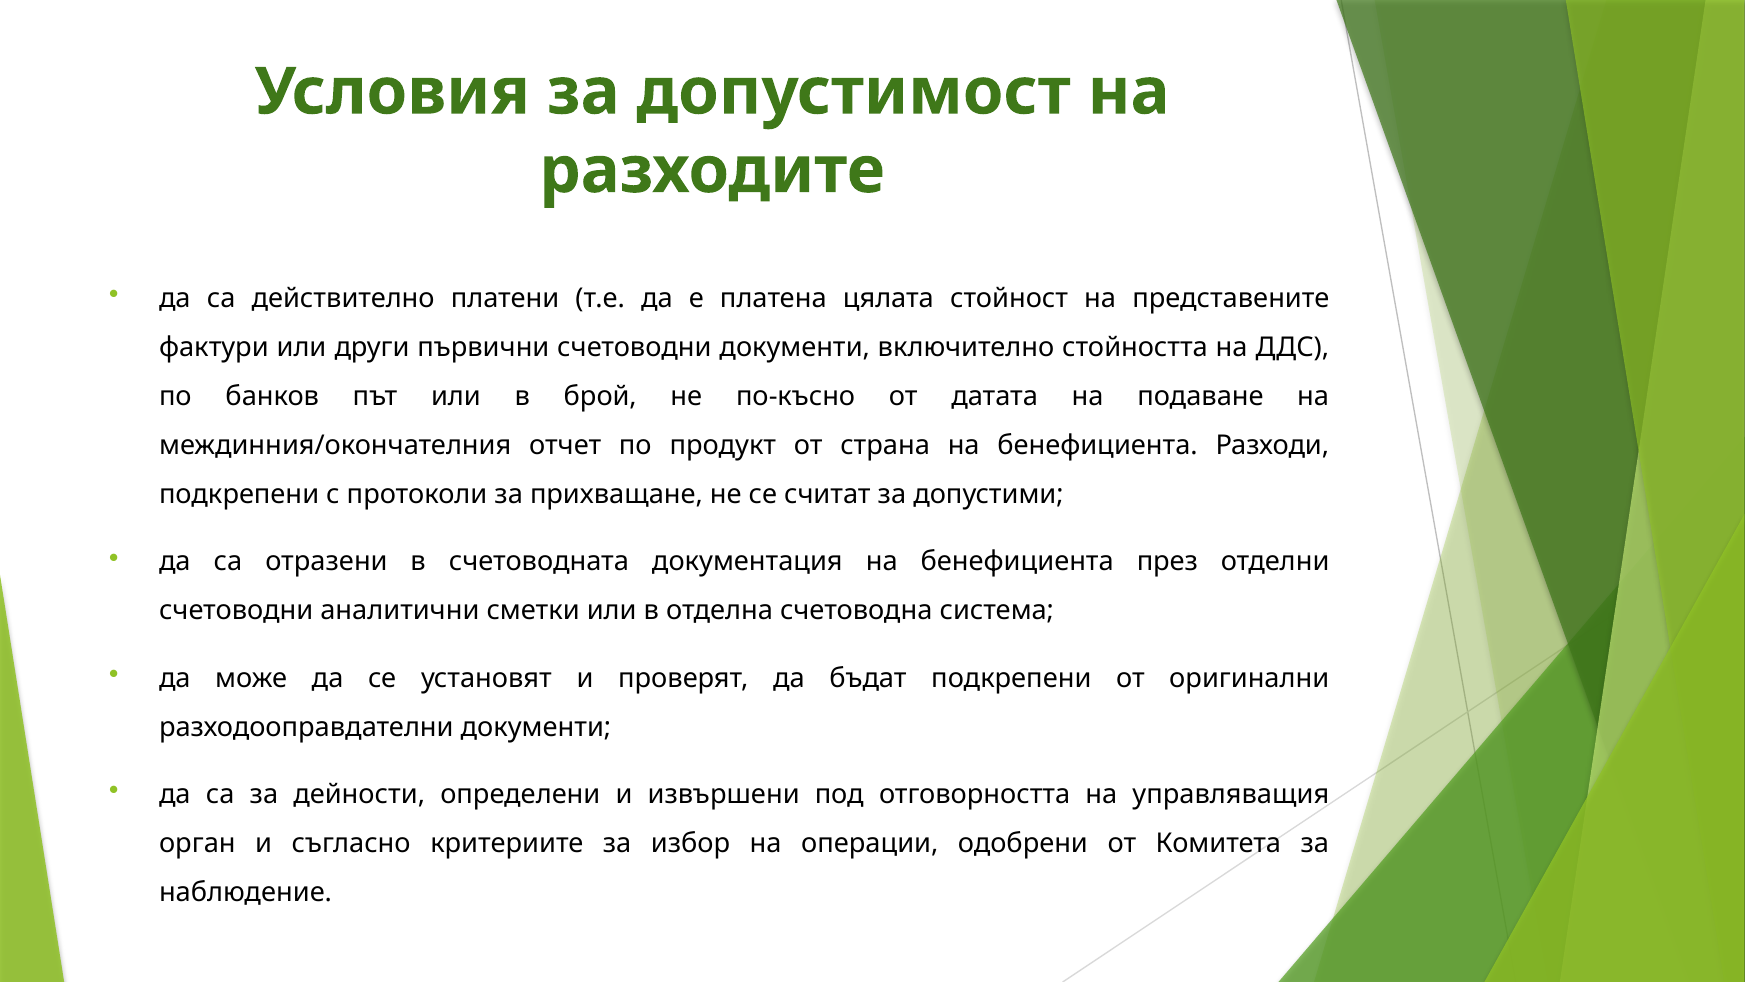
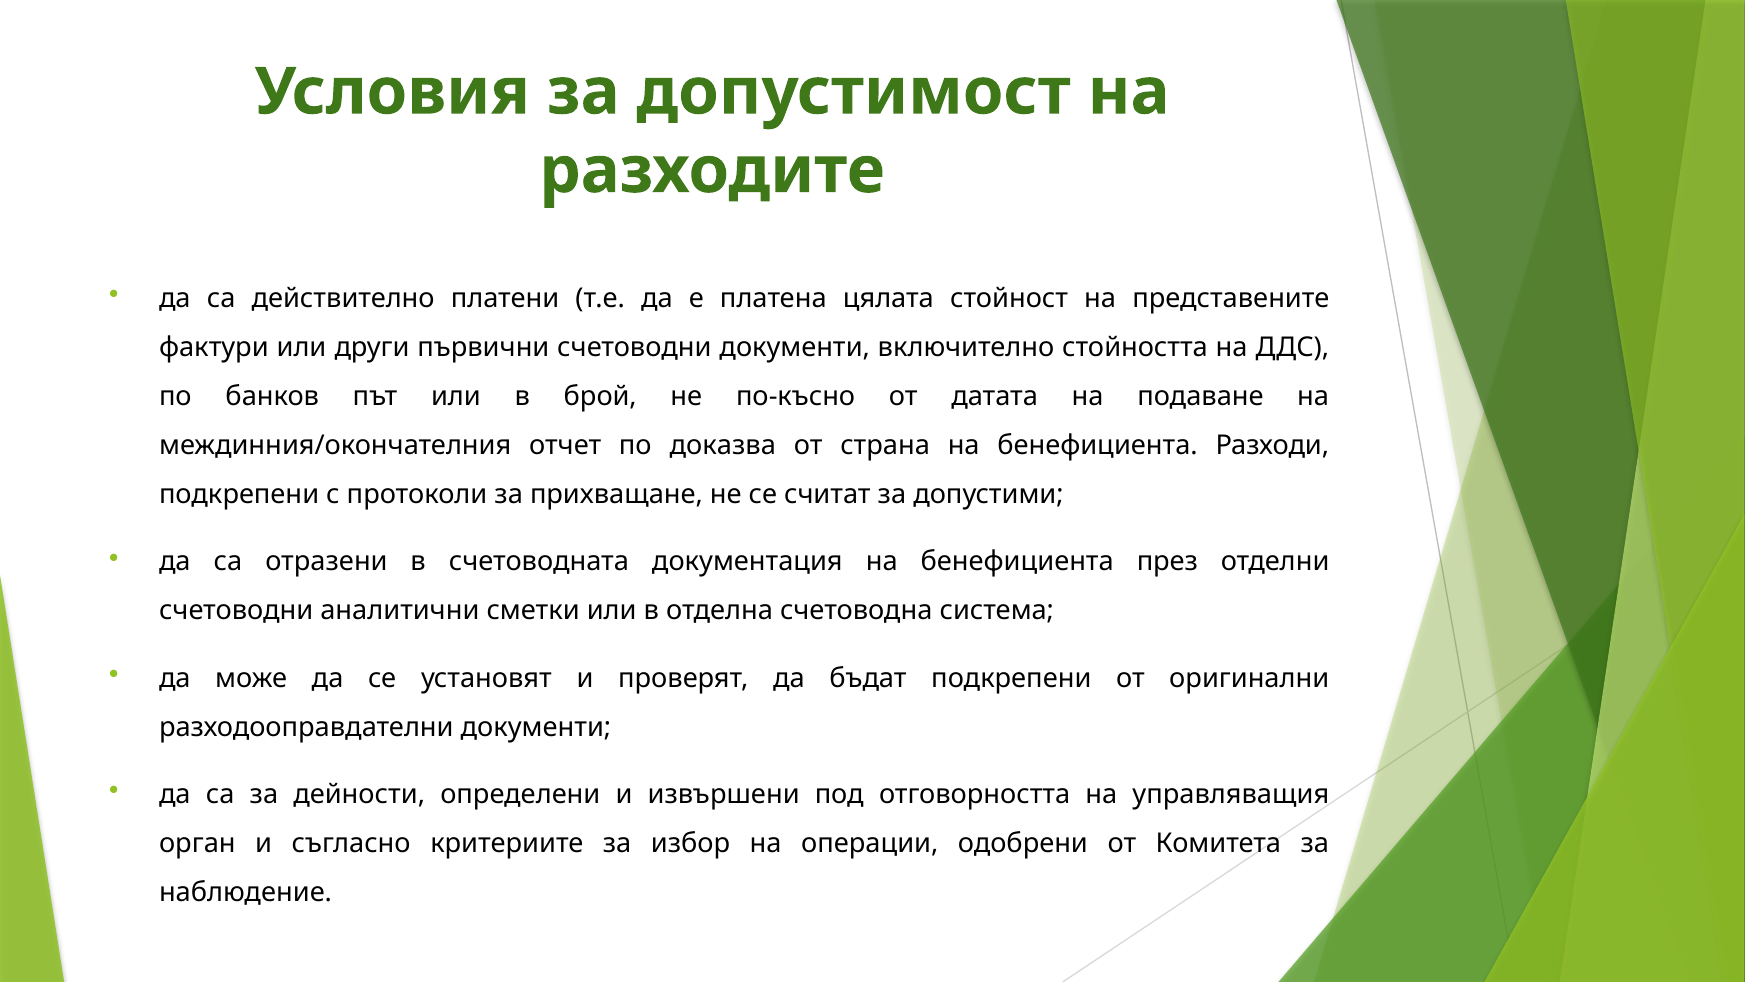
продукт: продукт -> доказва
